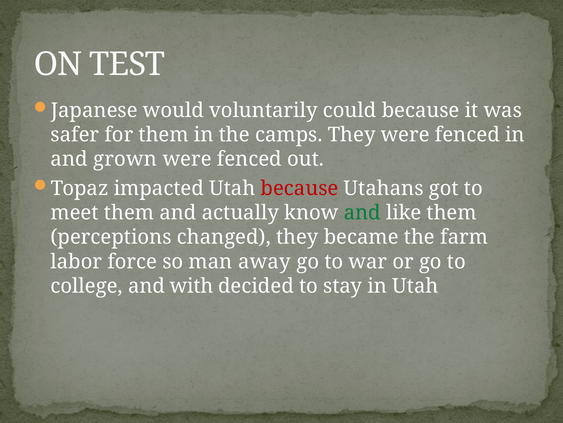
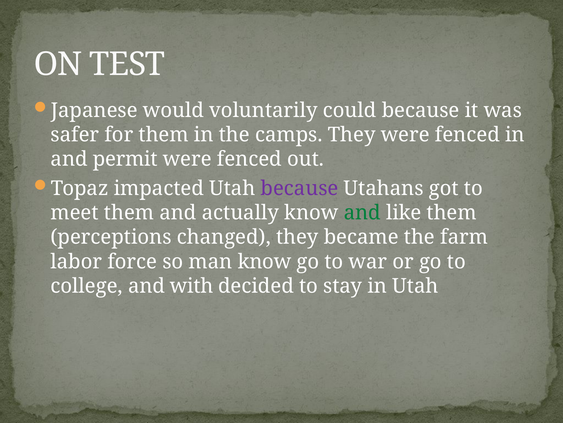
grown: grown -> permit
because at (300, 188) colour: red -> purple
man away: away -> know
